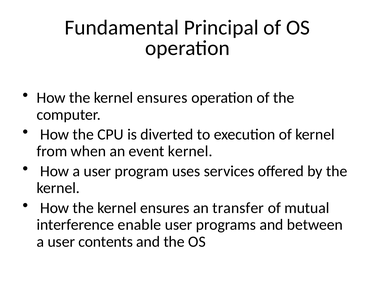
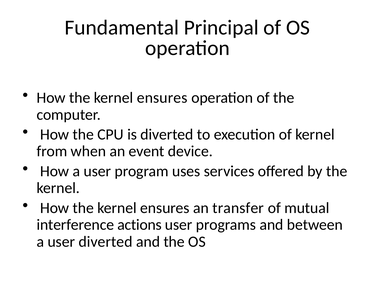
event kernel: kernel -> device
enable: enable -> actions
user contents: contents -> diverted
